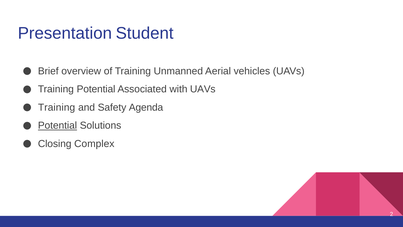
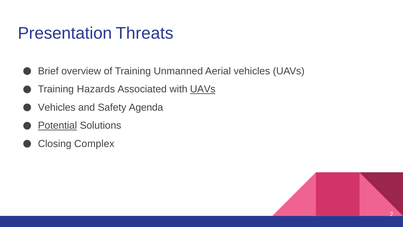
Student: Student -> Threats
Training Potential: Potential -> Hazards
UAVs at (203, 89) underline: none -> present
Training at (57, 107): Training -> Vehicles
